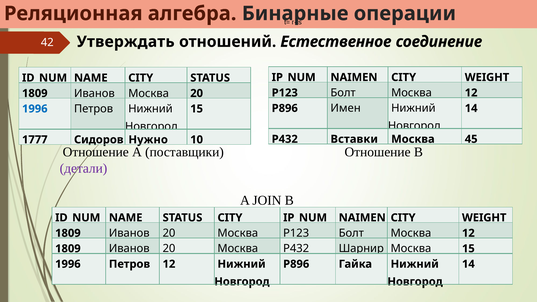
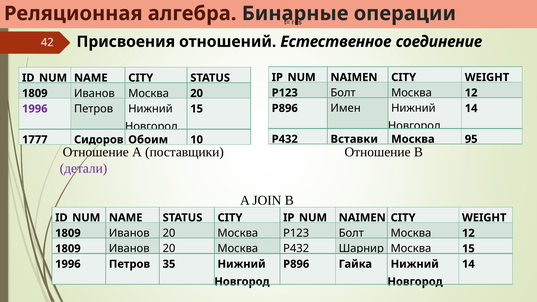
Утверждать: Утверждать -> Присвоения
1996 at (35, 109) colour: blue -> purple
45: 45 -> 95
Нужно: Нужно -> Обоим
Петров 12: 12 -> 35
